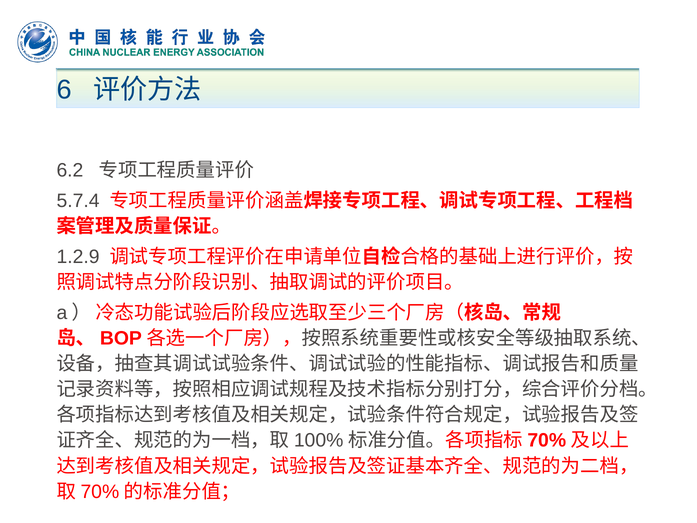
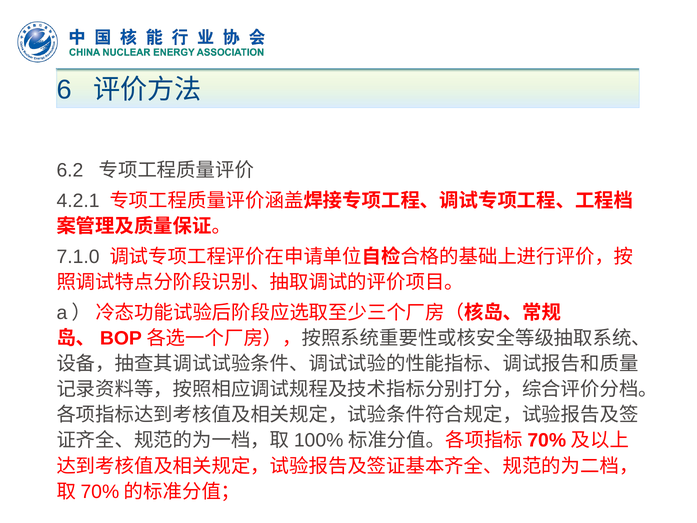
5.7.4: 5.7.4 -> 4.2.1
1.2.9: 1.2.9 -> 7.1.0
